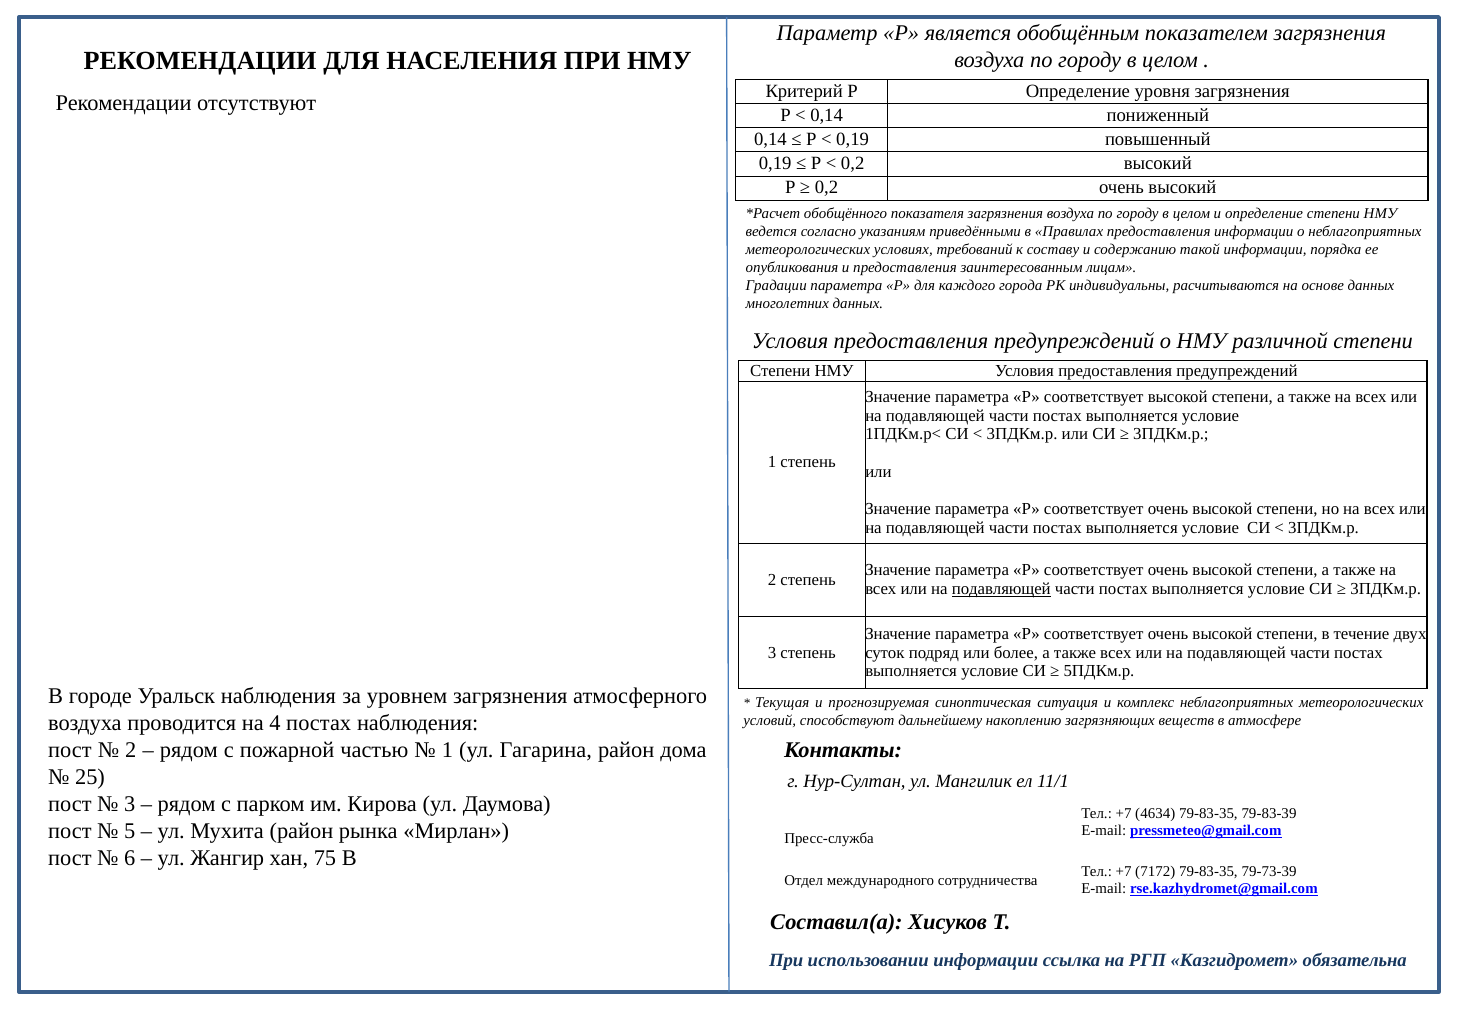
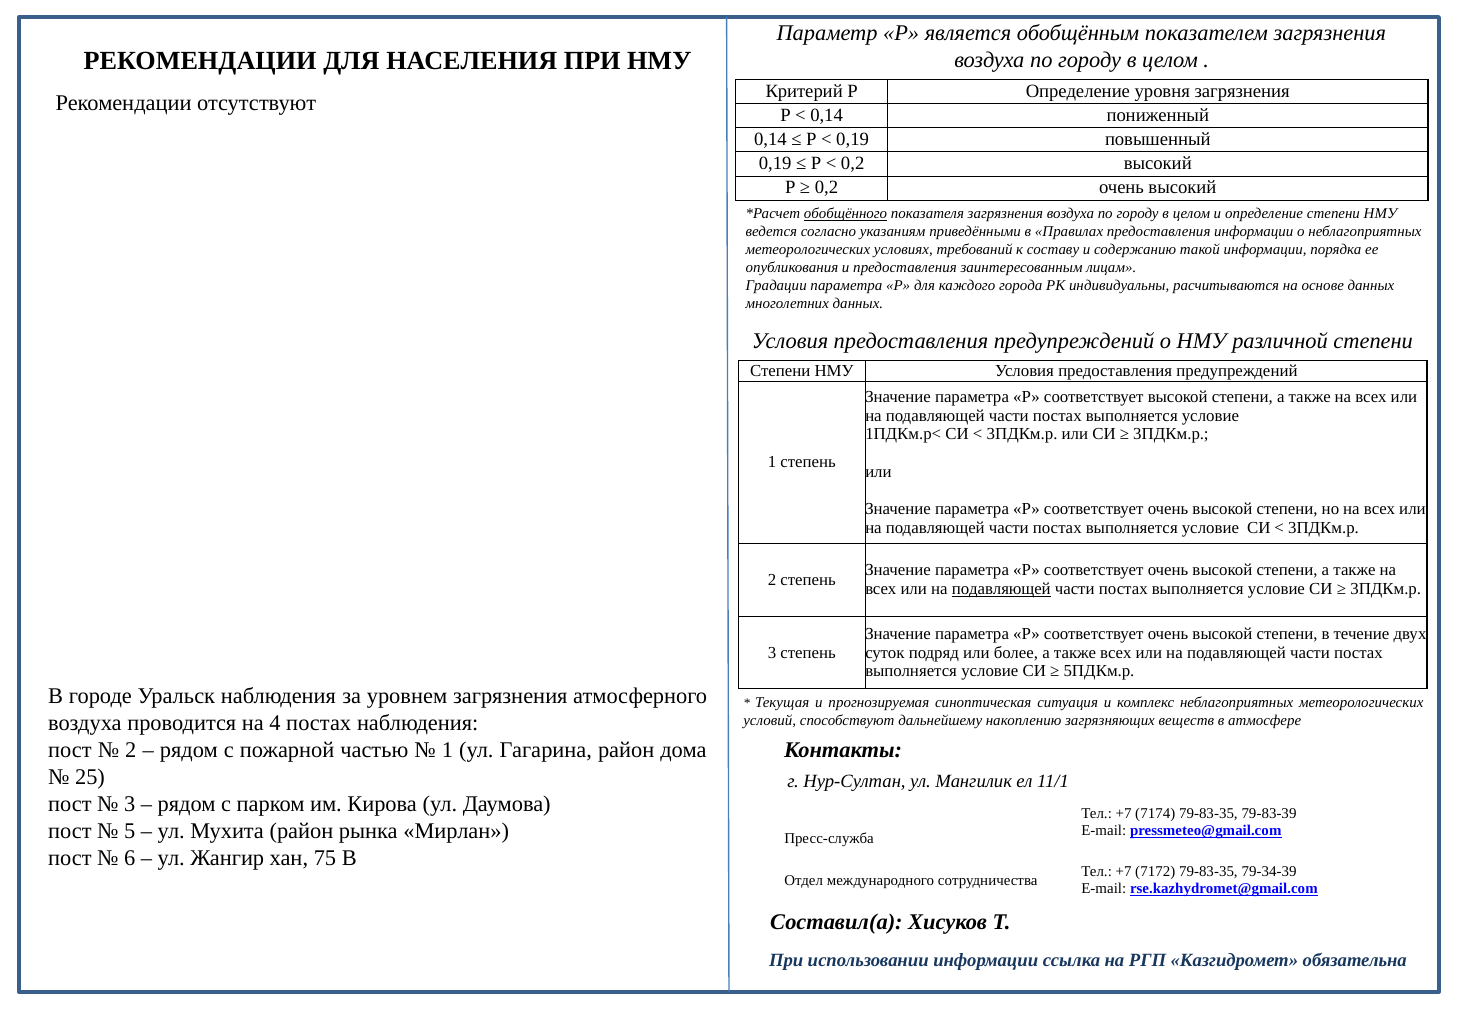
обобщённого underline: none -> present
4634: 4634 -> 7174
79-73-39: 79-73-39 -> 79-34-39
